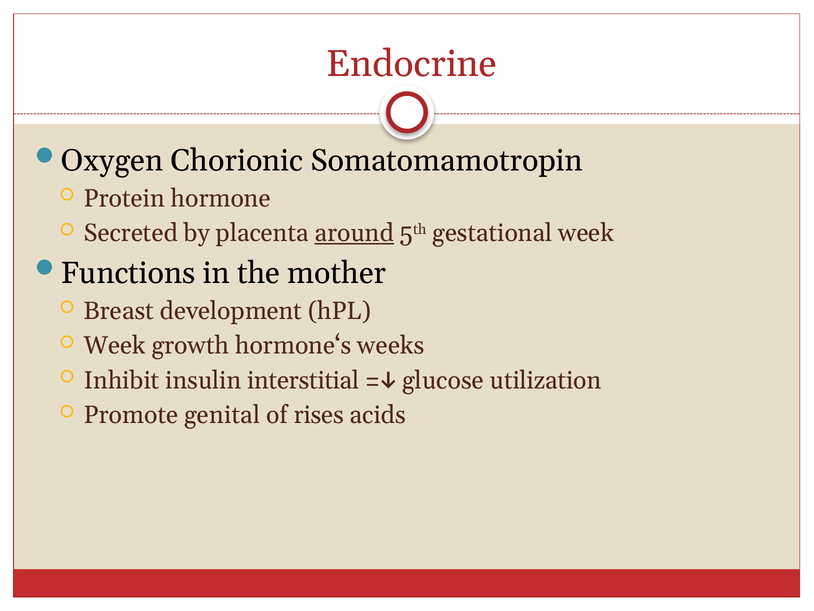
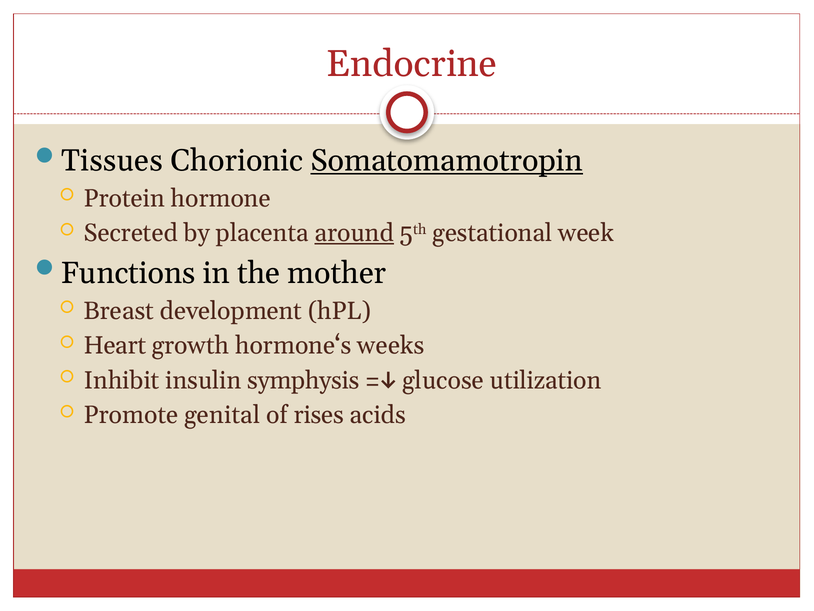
Oxygen: Oxygen -> Tissues
Somatomamotropin underline: none -> present
Week at (115, 345): Week -> Heart
interstitial: interstitial -> symphysis
